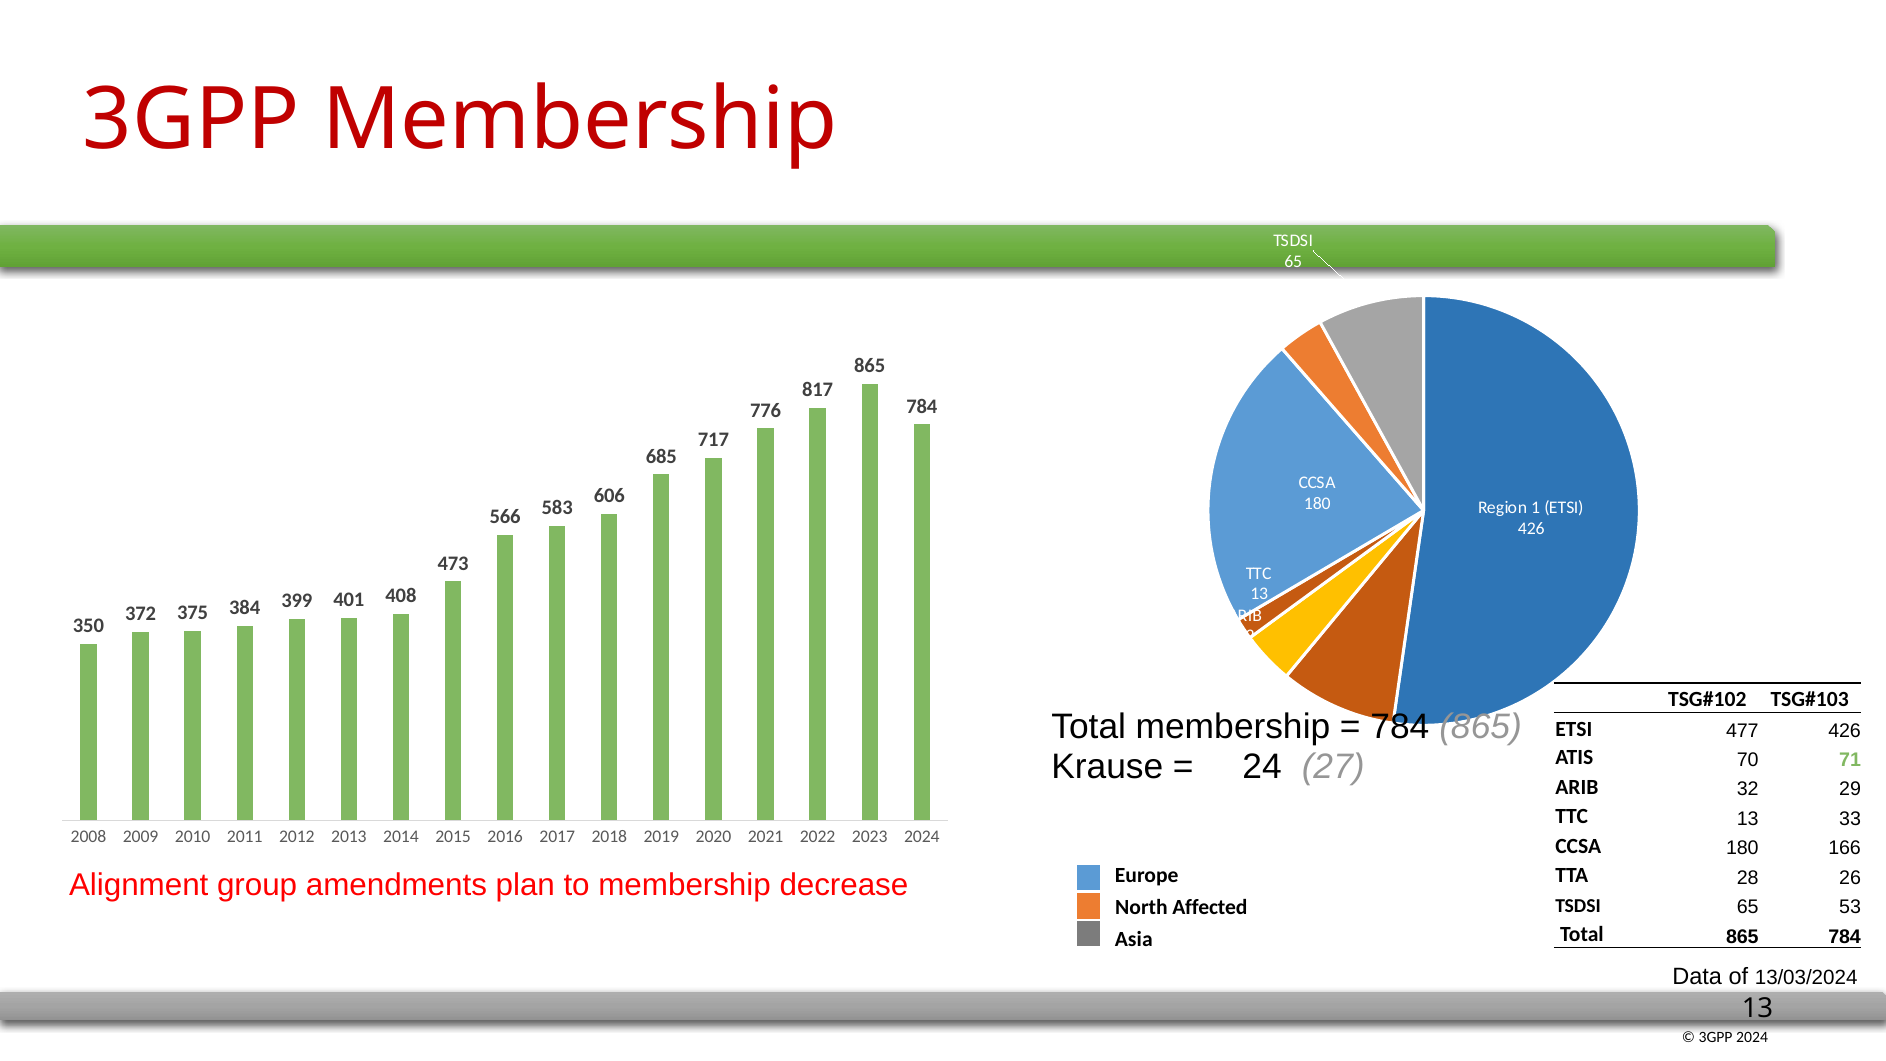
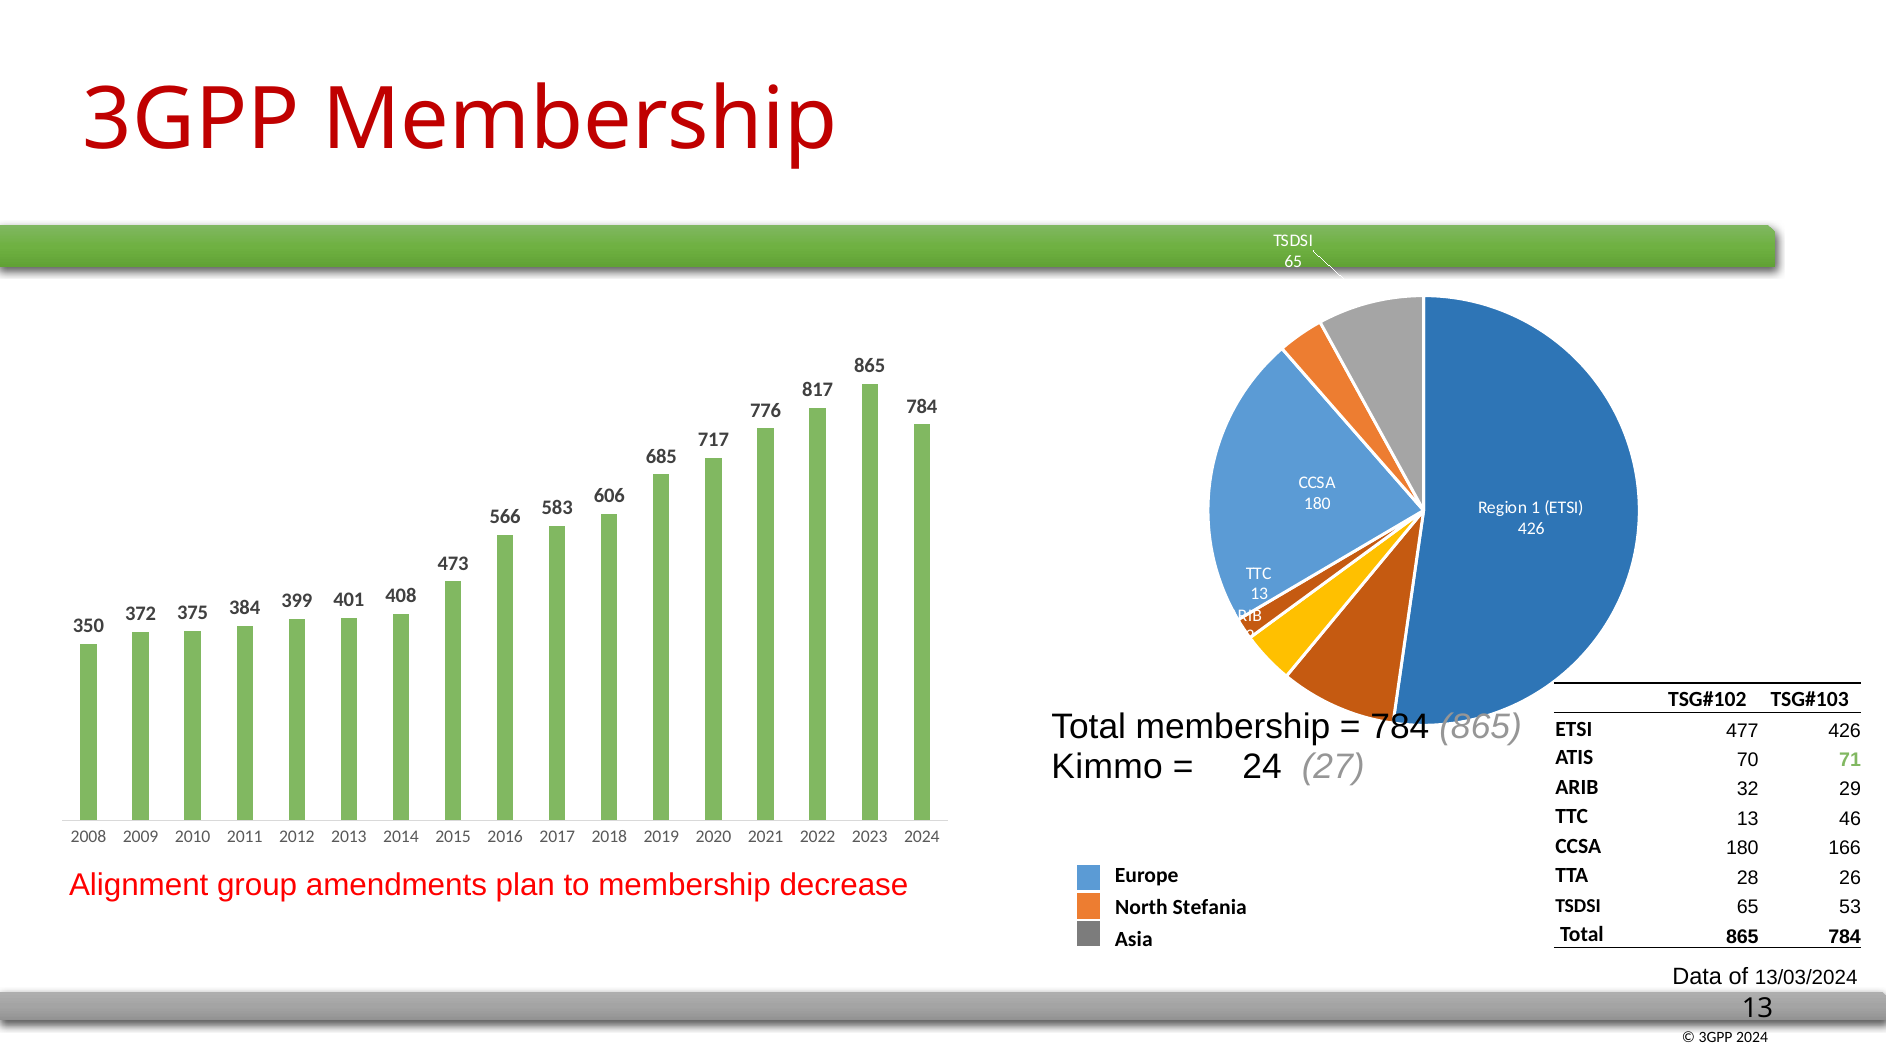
Krause: Krause -> Kimmo
33: 33 -> 46
Affected: Affected -> Stefania
